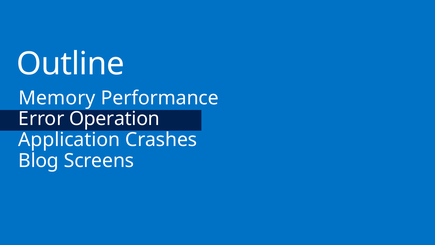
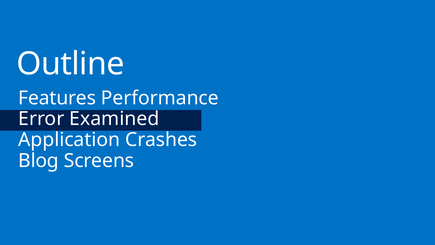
Memory: Memory -> Features
Operation: Operation -> Examined
